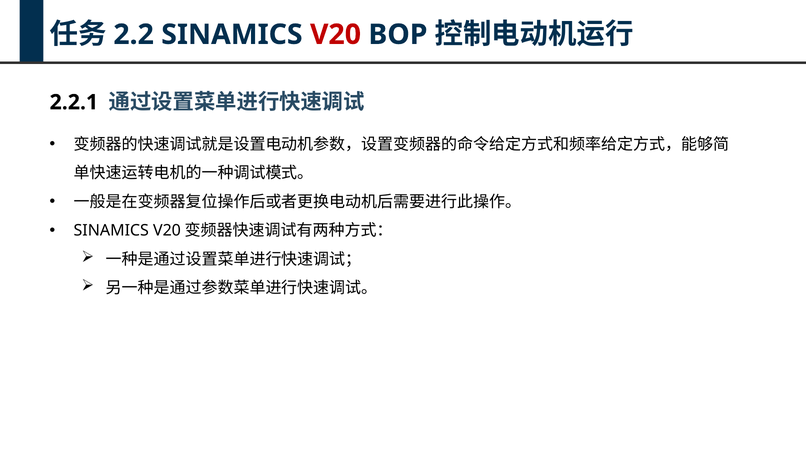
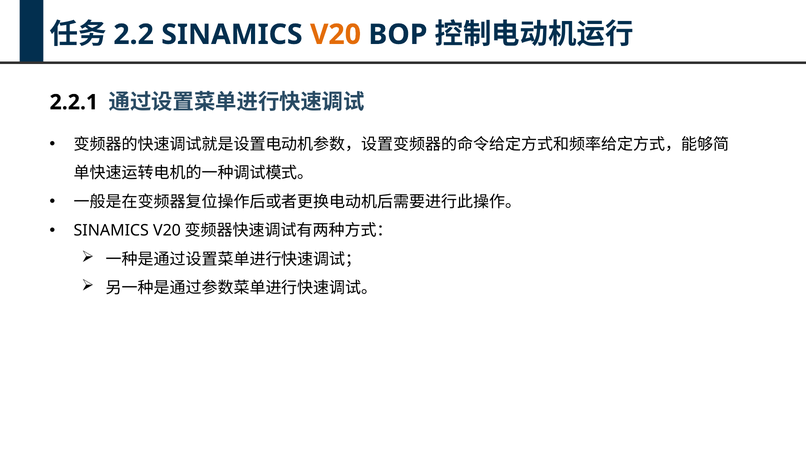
V20 colour: red -> orange
